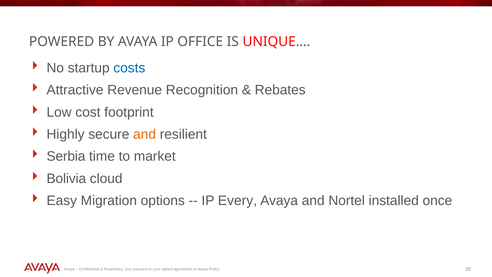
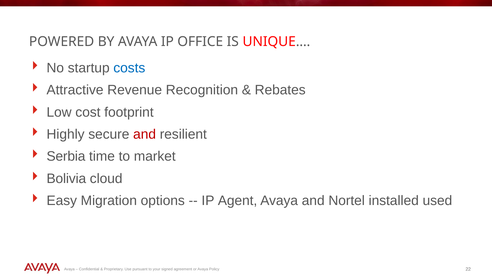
and at (145, 134) colour: orange -> red
Every: Every -> Agent
once: once -> used
